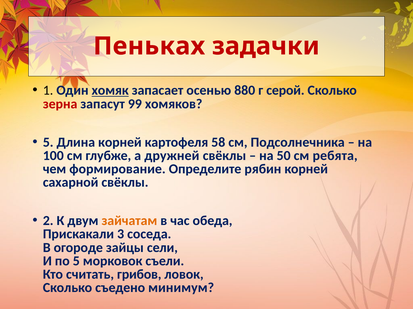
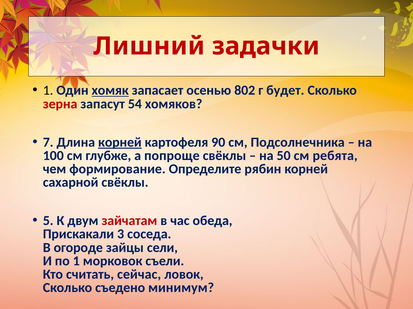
Пеньках: Пеньках -> Лишний
880: 880 -> 802
серой: серой -> будет
99: 99 -> 54
5 at (48, 143): 5 -> 7
корней at (120, 143) underline: none -> present
58: 58 -> 90
дружней: дружней -> попроще
2: 2 -> 5
зайчатам colour: orange -> red
по 5: 5 -> 1
грибов: грибов -> сейчас
